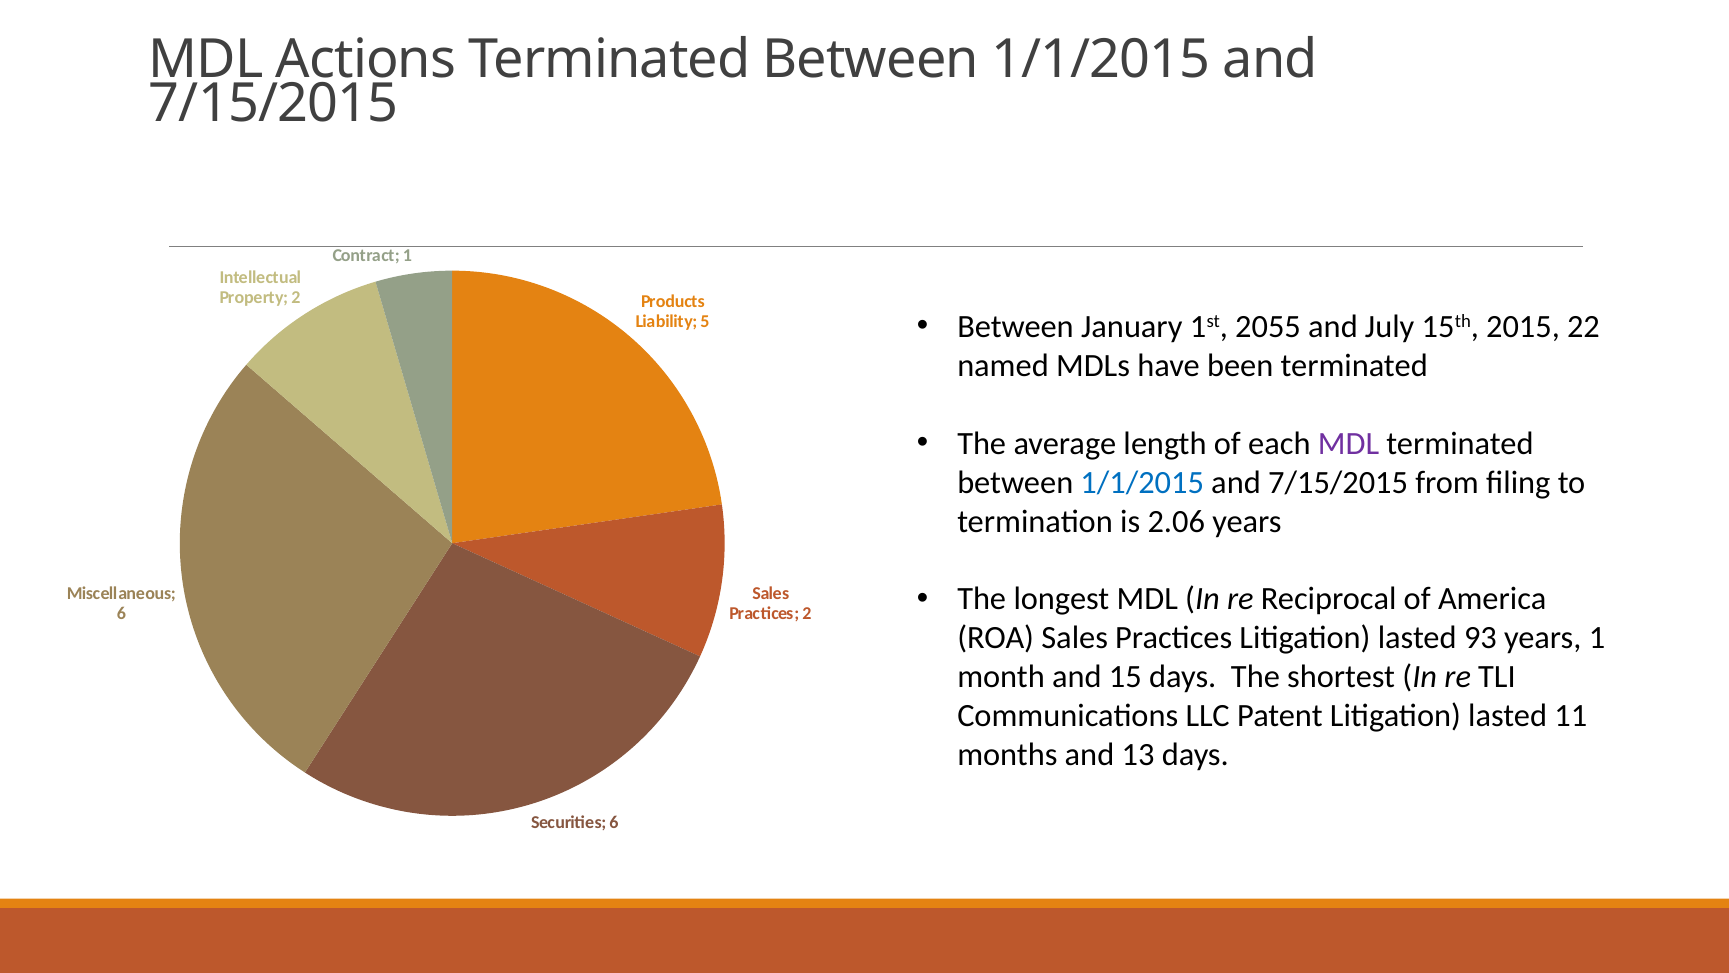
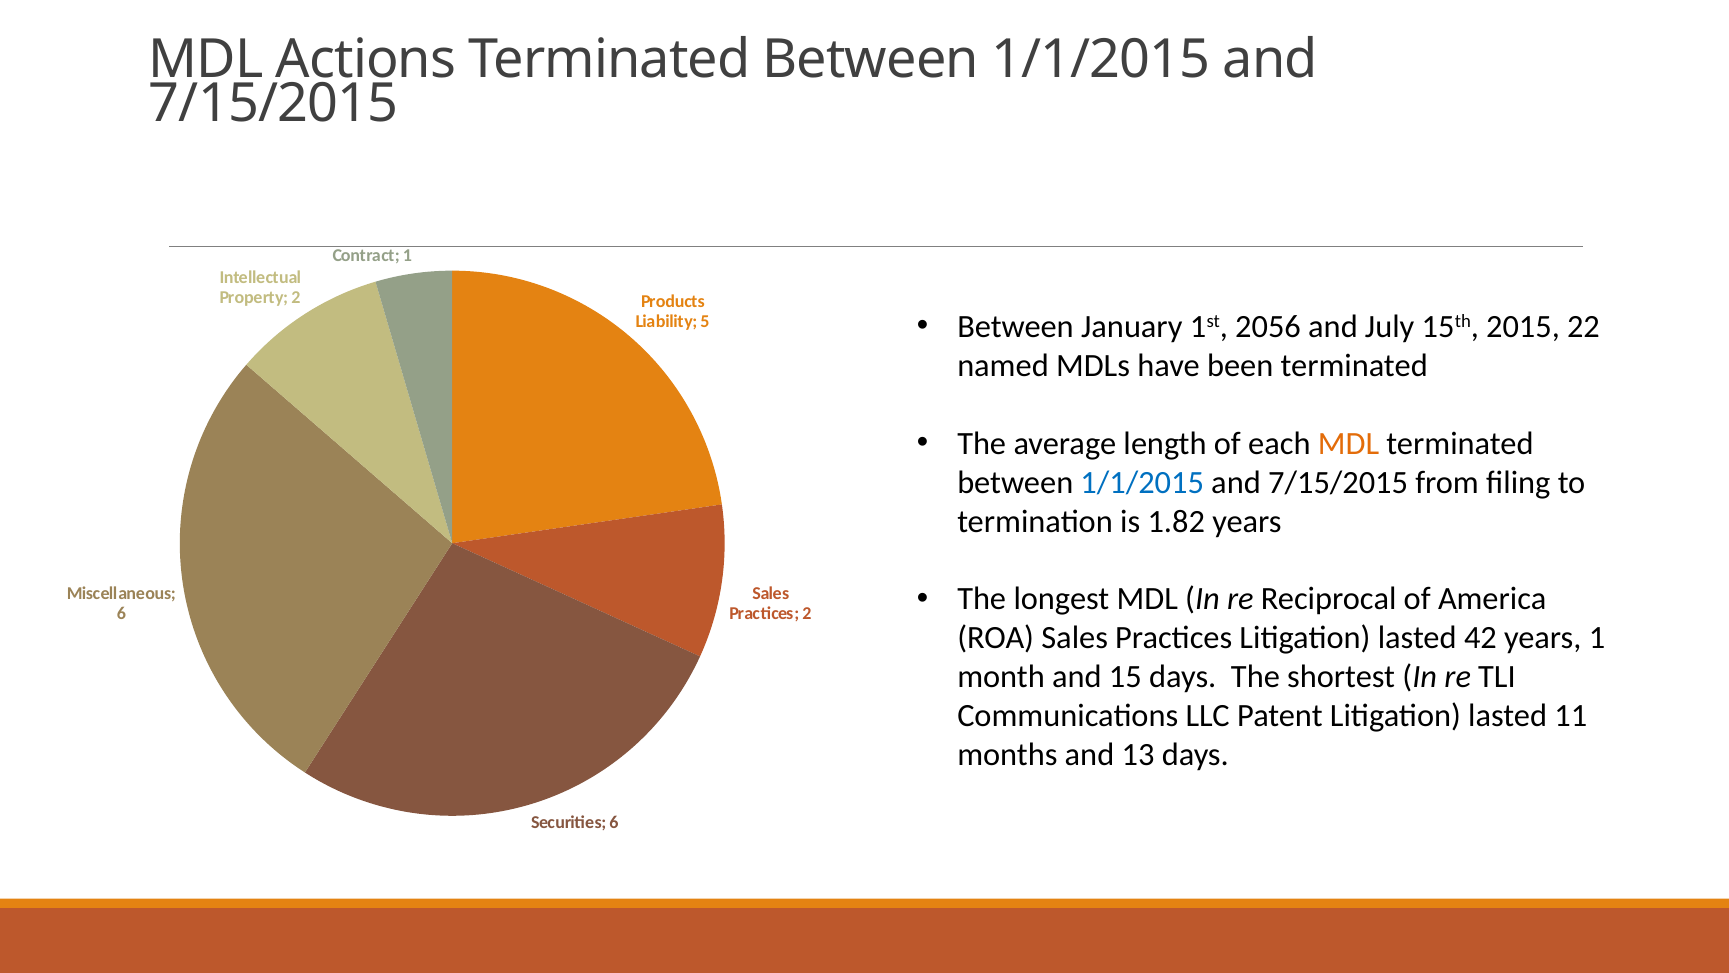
2055: 2055 -> 2056
MDL at (1349, 443) colour: purple -> orange
2.06: 2.06 -> 1.82
93: 93 -> 42
